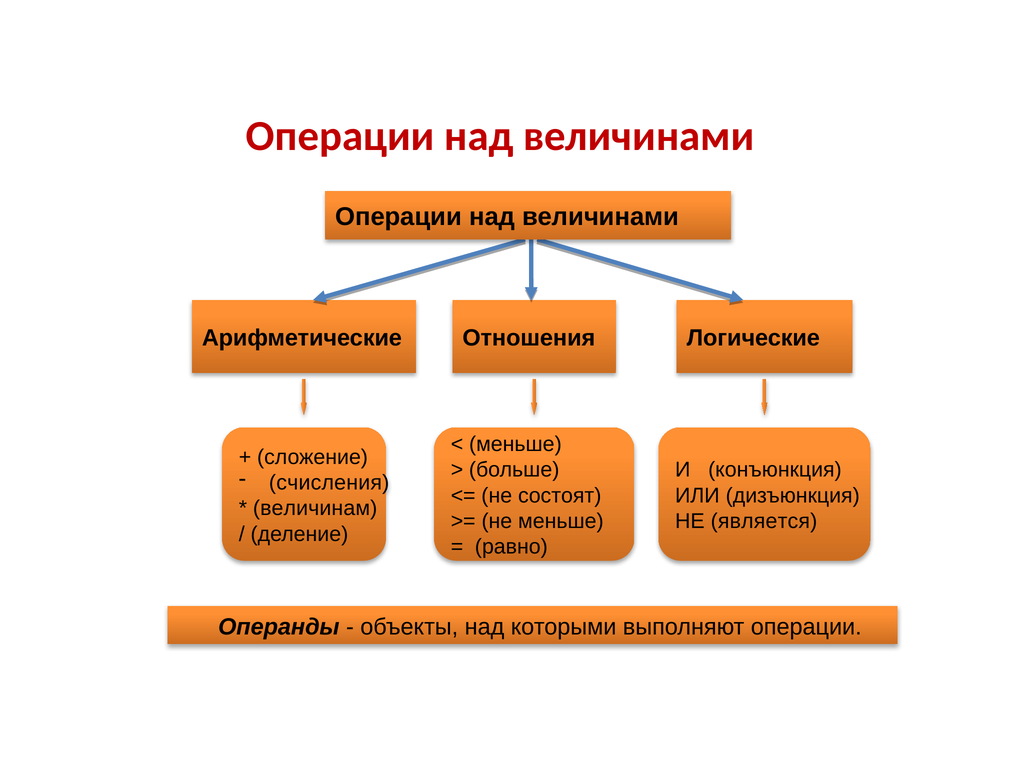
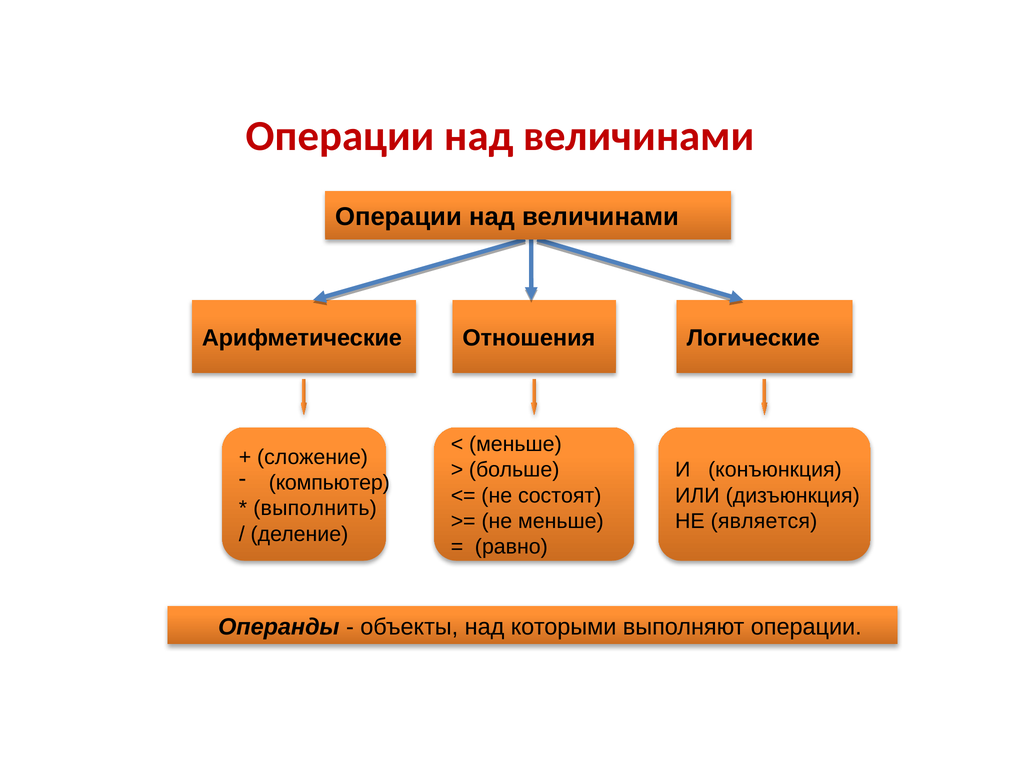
счисления: счисления -> компьютер
величинам: величинам -> выполнить
